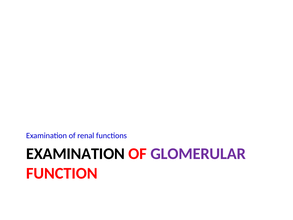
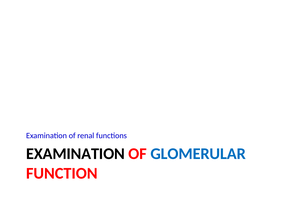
GLOMERULAR colour: purple -> blue
